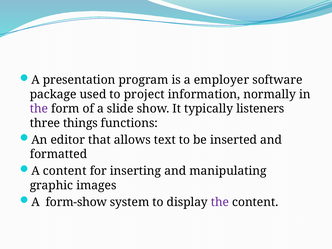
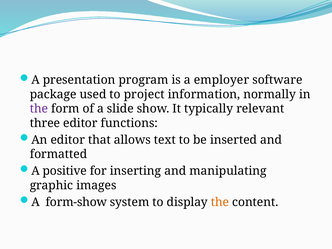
listeners: listeners -> relevant
three things: things -> editor
A content: content -> positive
the at (220, 202) colour: purple -> orange
